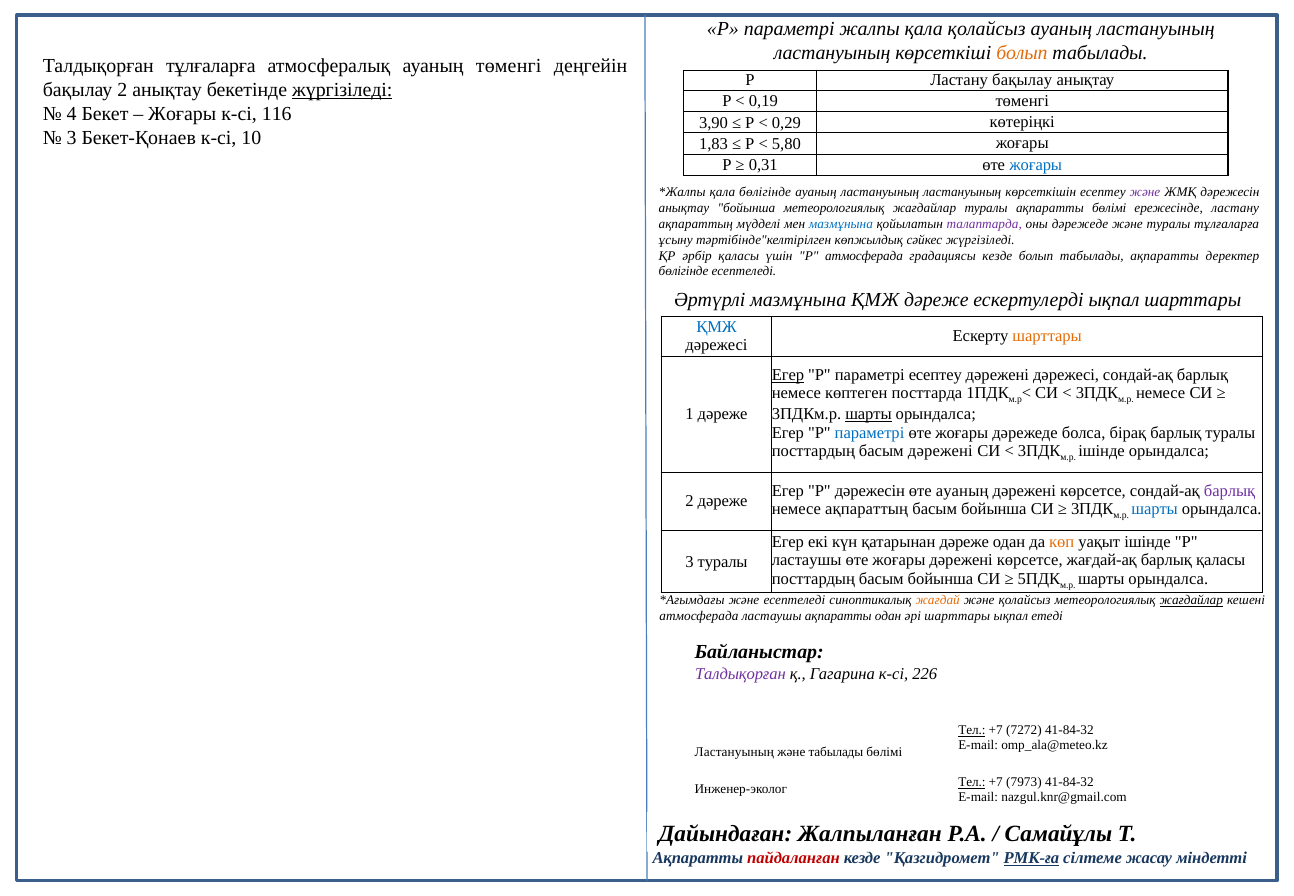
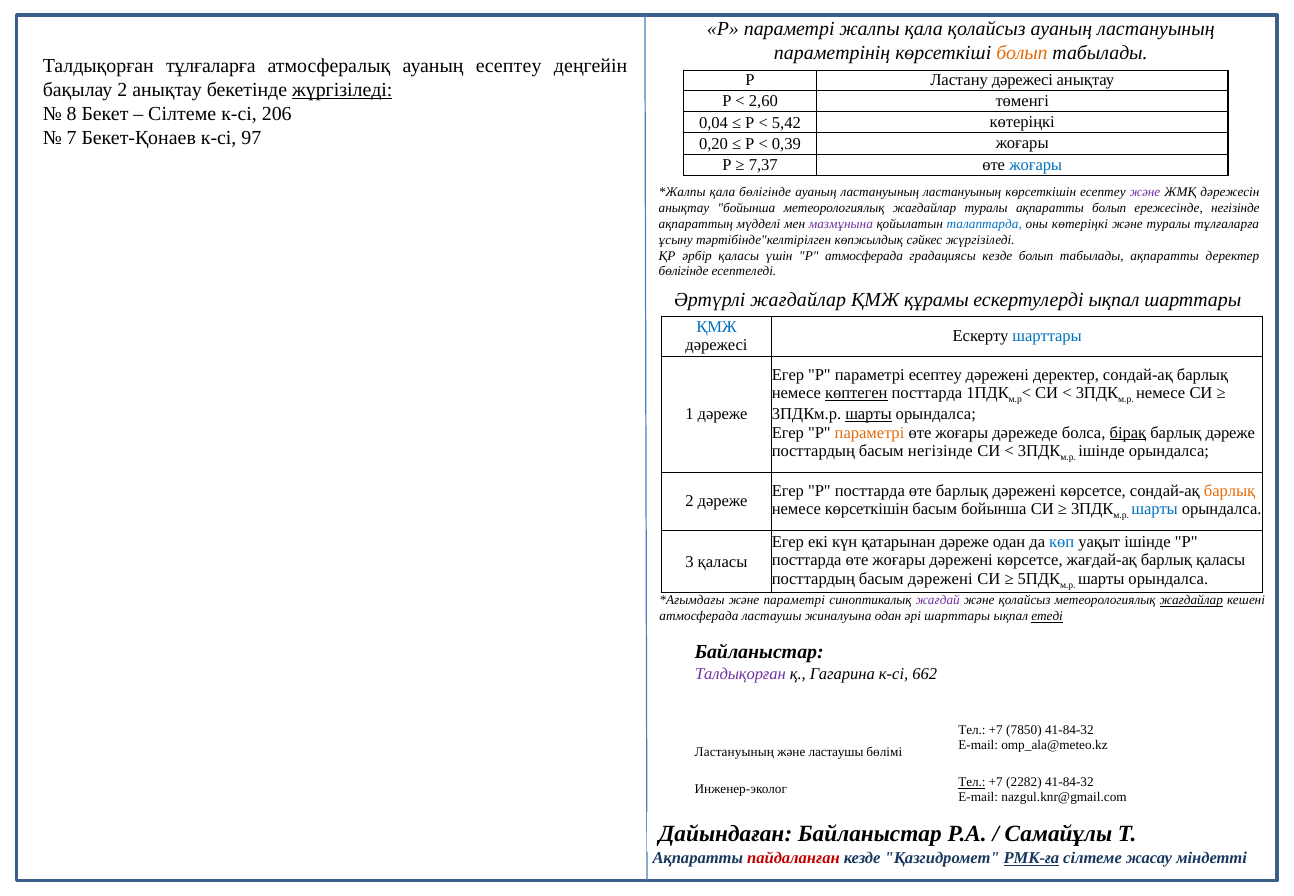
ластануының at (832, 53): ластануының -> параметрінің
ауаның төменгі: төменгі -> есептеу
Ластану бақылау: бақылау -> дәрежесі
0,19: 0,19 -> 2,60
4: 4 -> 8
Жоғары at (182, 114): Жоғары -> Сілтеме
116: 116 -> 206
3,90: 3,90 -> 0,04
0,29: 0,29 -> 5,42
3 at (72, 137): 3 -> 7
10: 10 -> 97
1,83: 1,83 -> 0,20
5,80: 5,80 -> 0,39
0,31: 0,31 -> 7,37
ақпаратты бөлімі: бөлімі -> болып
ережесінде ластану: ластану -> негізінде
мазмұнына at (841, 224) colour: blue -> purple
талаптарда colour: purple -> blue
оны дәрежеде: дәрежеде -> көтеріңкі
Әртүрлі мазмұнына: мазмұнына -> жағдайлар
ҚМЖ дәреже: дәреже -> құрамы
шарттары at (1047, 336) colour: orange -> blue
Егер at (788, 375) underline: present -> none
дәрежені дәрежесі: дәрежесі -> деректер
көптеген underline: none -> present
параметрі at (870, 432) colour: blue -> orange
бірақ underline: none -> present
барлық туралы: туралы -> дәреже
басым дәрежені: дәрежені -> негізінде
Егер Р дәрежесін: дәрежесін -> посттарда
өте ауаның: ауаның -> барлық
барлық at (1230, 491) colour: purple -> orange
немесе ақпараттың: ақпараттың -> көрсеткішін
көп colour: orange -> blue
ластаушы at (807, 560): ластаушы -> посттарда
3 туралы: туралы -> қаласы
посттардың басым бойынша: бойынша -> дәрежені
және есептеледі: есептеледі -> параметрі
жағдай colour: orange -> purple
ластаушы ақпаратты: ақпаратты -> жиналуына
етеді underline: none -> present
226: 226 -> 662
Тел at (972, 730) underline: present -> none
7272: 7272 -> 7850
және табылады: табылады -> ластаушы
7973: 7973 -> 2282
Дайындаған Жалпыланған: Жалпыланған -> Байланыстар
